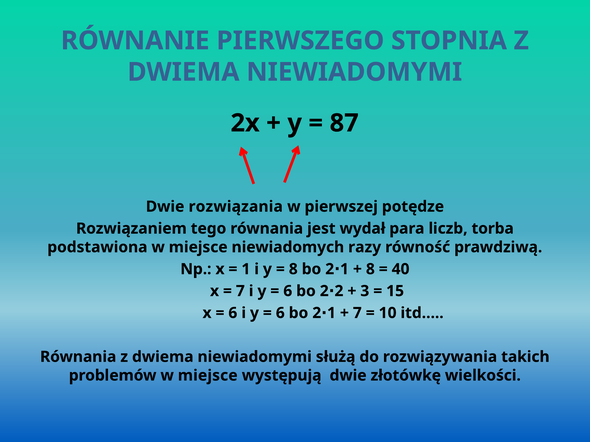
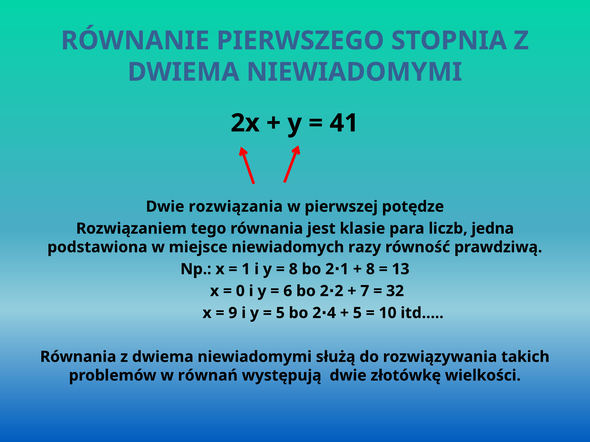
87: 87 -> 41
wydał: wydał -> klasie
torba: torba -> jedna
40: 40 -> 13
7 at (240, 291): 7 -> 0
3: 3 -> 7
15: 15 -> 32
6 at (233, 313): 6 -> 9
6 at (280, 313): 6 -> 5
1 at (331, 313): 1 -> 4
7 at (357, 313): 7 -> 5
problemów w miejsce: miejsce -> równań
